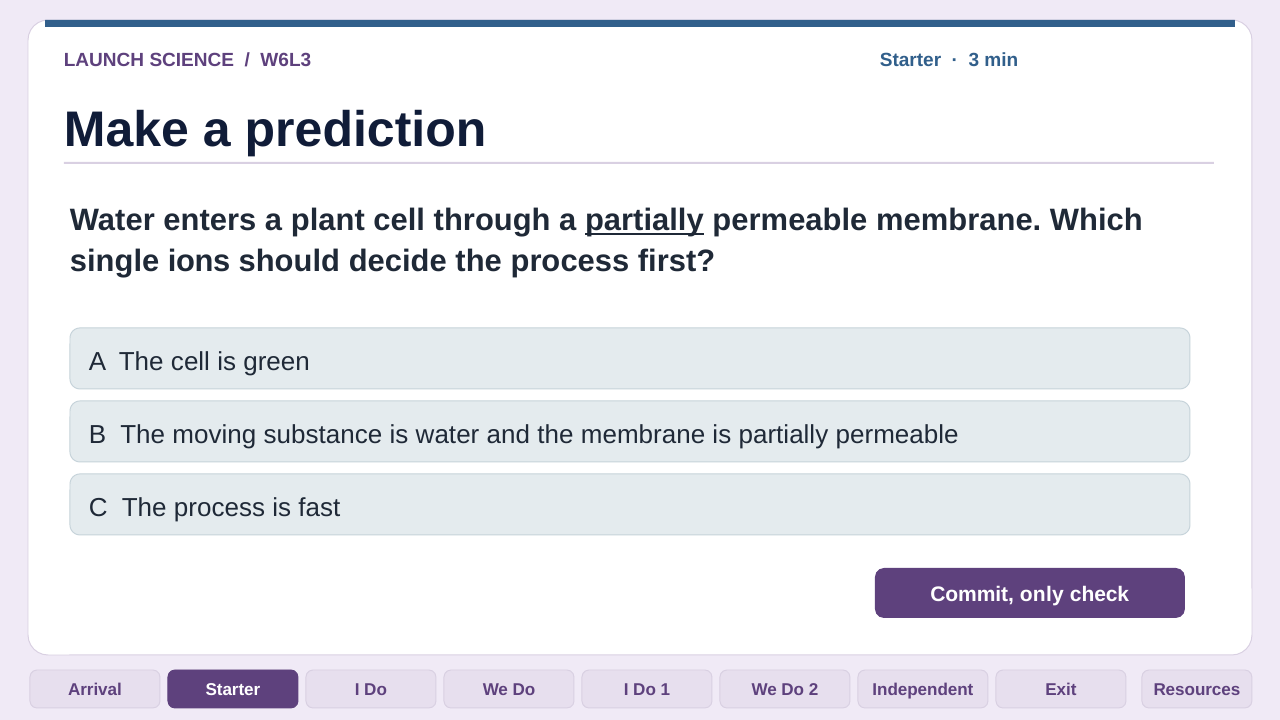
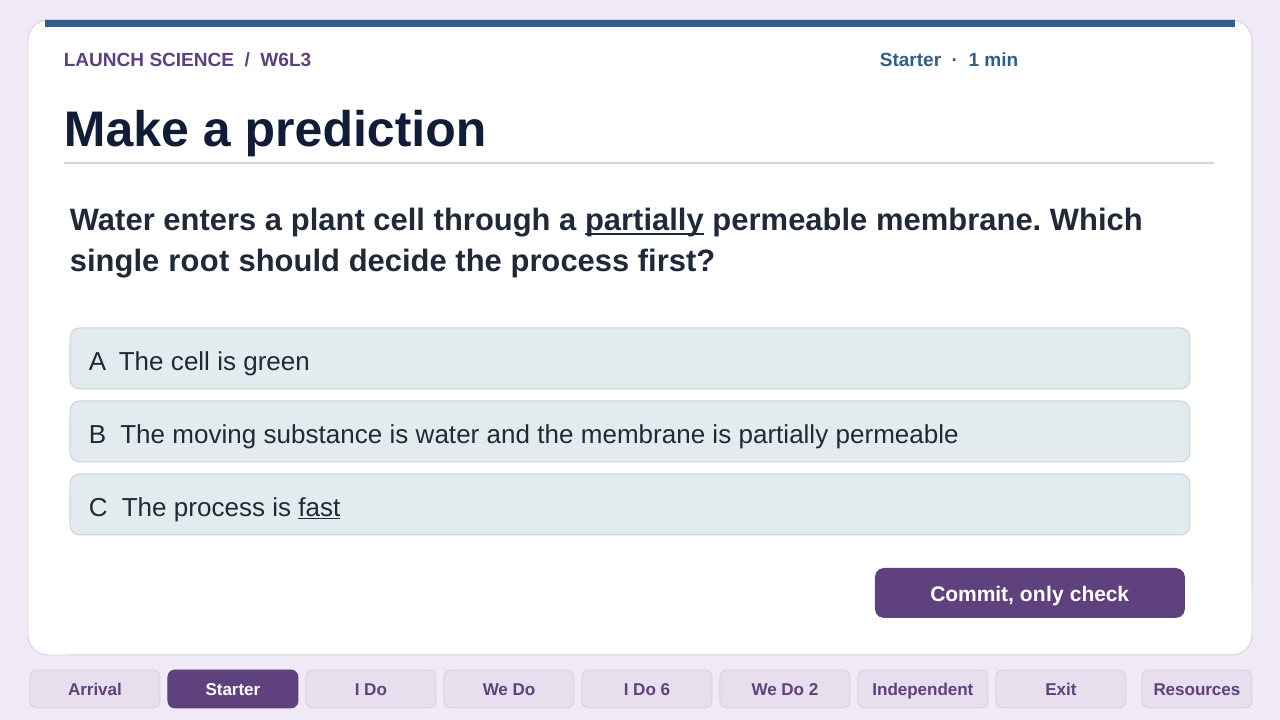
3: 3 -> 1
ions: ions -> root
fast underline: none -> present
1: 1 -> 6
